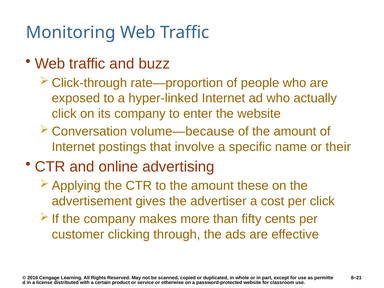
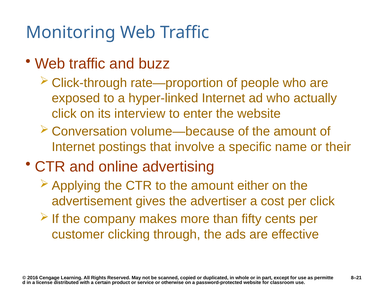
its company: company -> interview
these: these -> either
